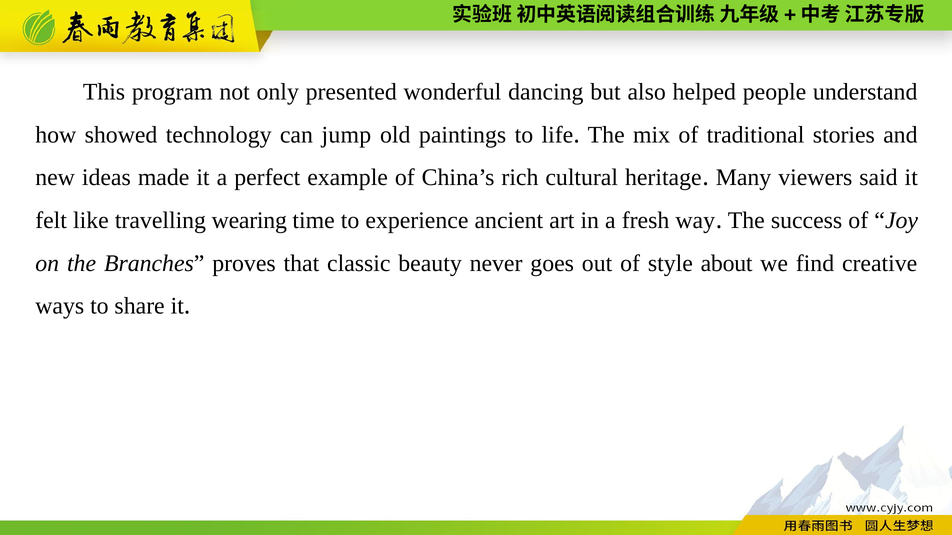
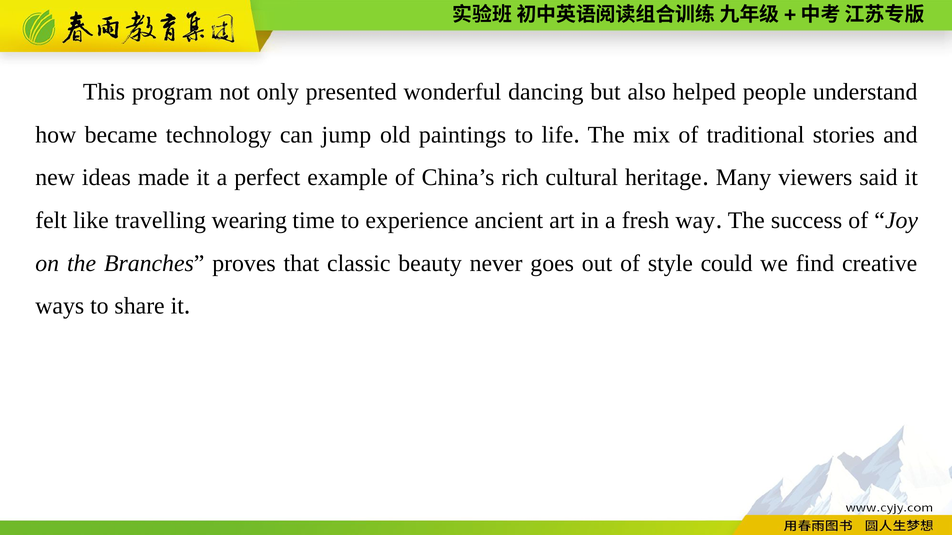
showed: showed -> became
about: about -> could
